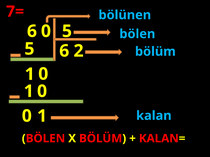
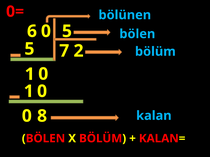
7=: 7= -> 0=
6 at (64, 51): 6 -> 7
1 at (42, 116): 1 -> 8
